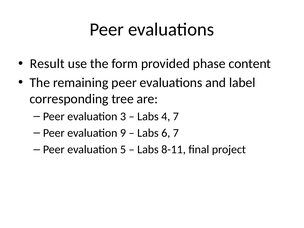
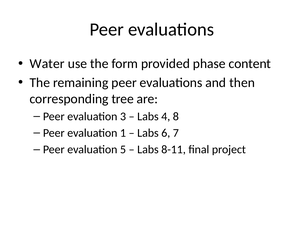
Result: Result -> Water
label: label -> then
4 7: 7 -> 8
9: 9 -> 1
